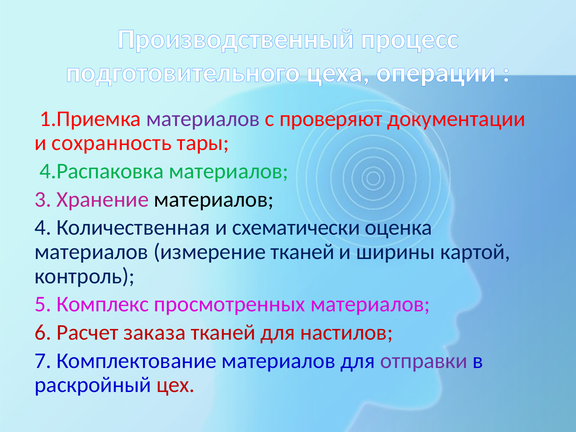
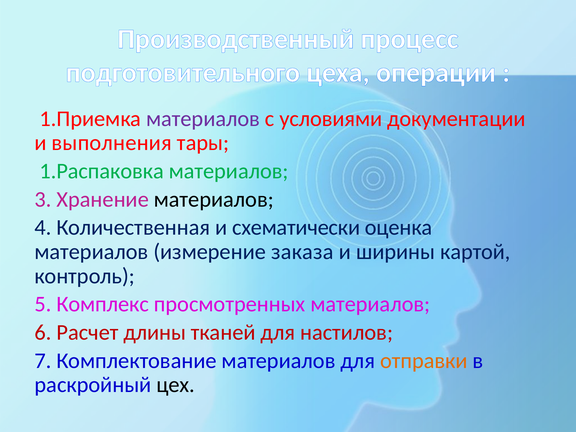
проверяют: проверяют -> условиями
сохранность: сохранность -> выполнения
4.Распаковка: 4.Распаковка -> 1.Распаковка
тканей: тканей -> заказа
заказа: заказа -> длины
отправки colour: purple -> orange
цех colour: red -> black
